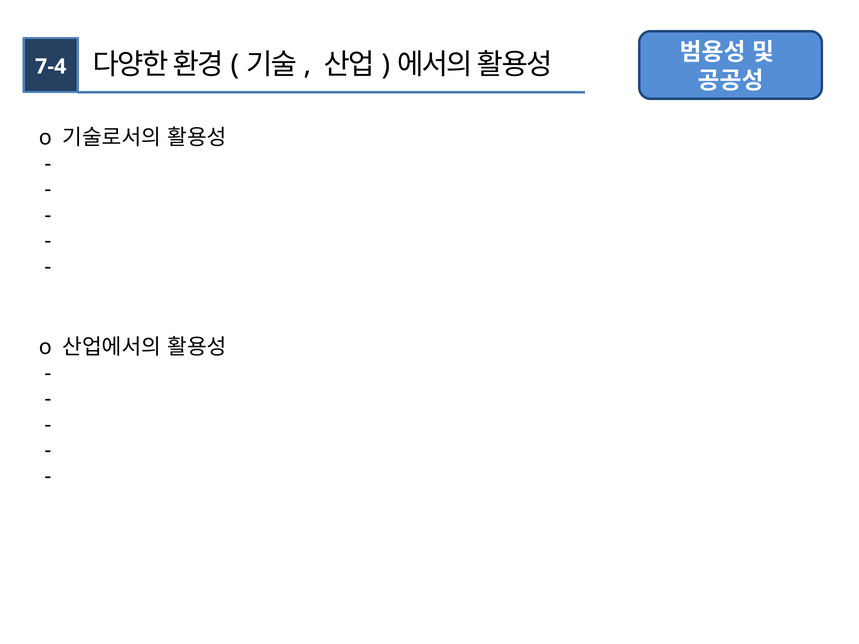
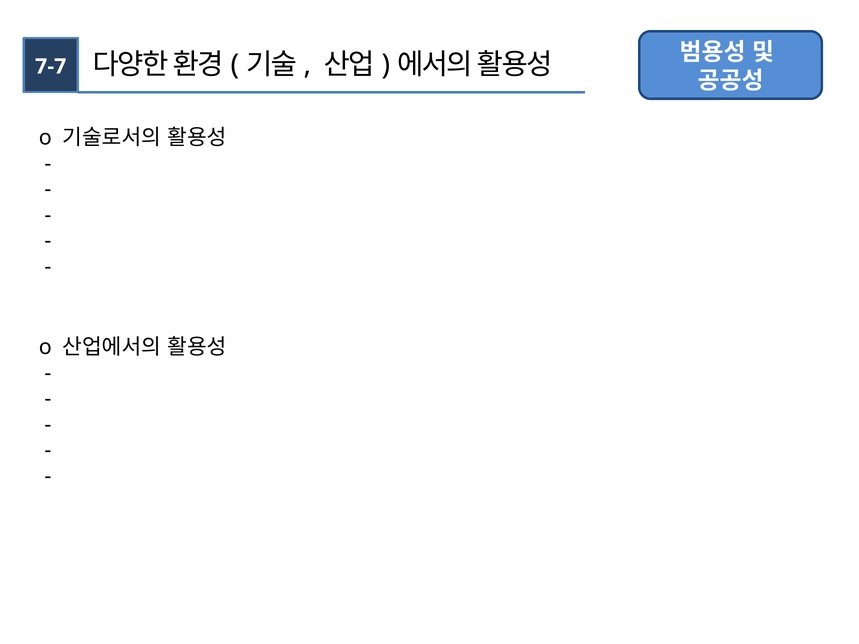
7-4: 7-4 -> 7-7
